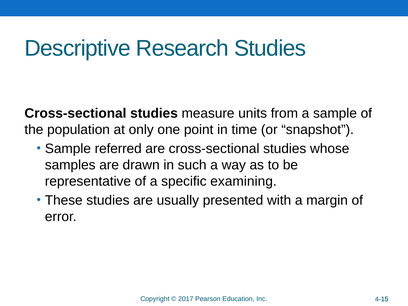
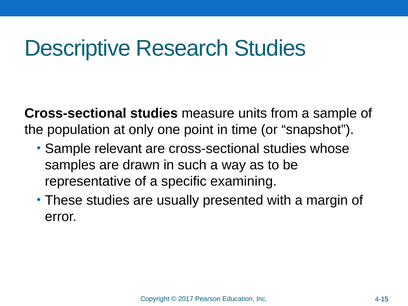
referred: referred -> relevant
